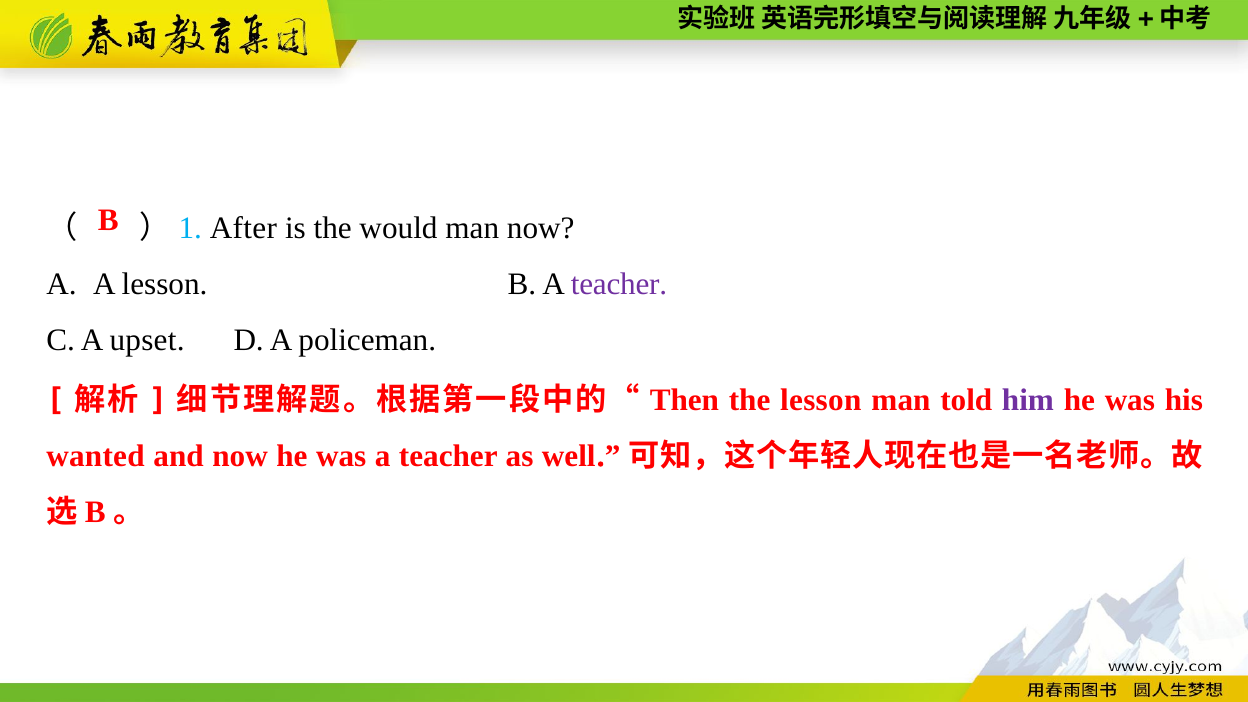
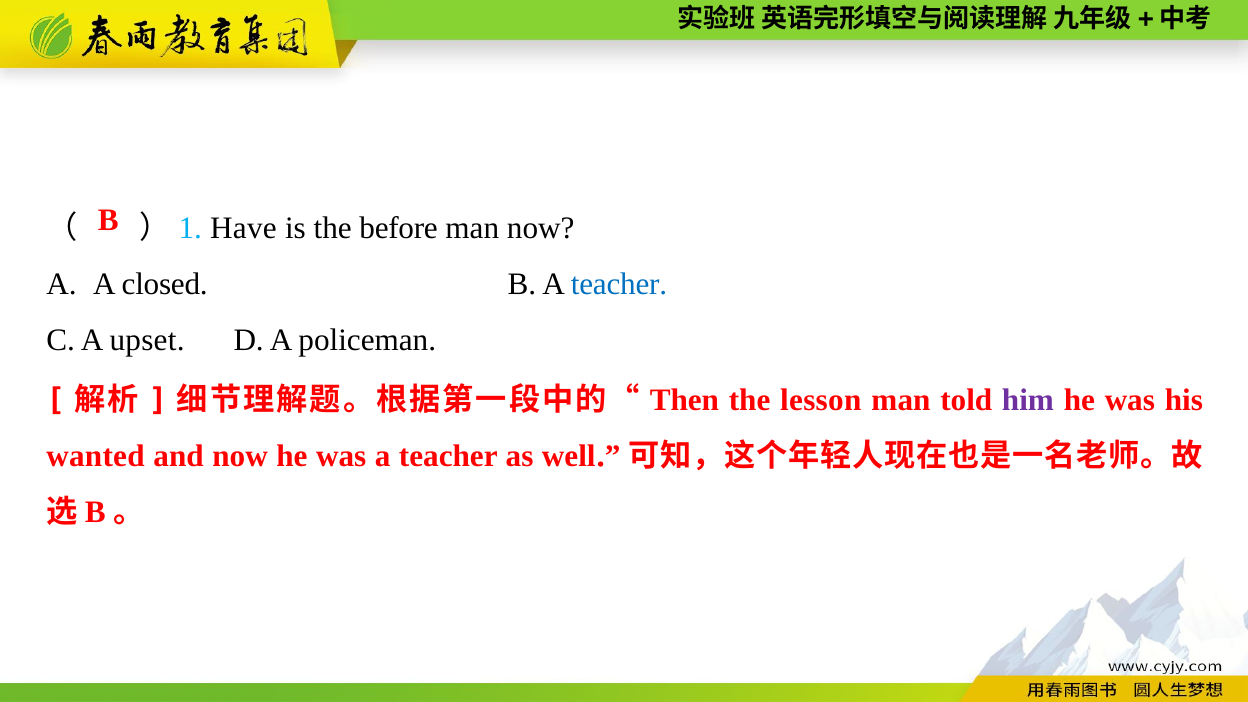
After: After -> Have
would: would -> before
A lesson: lesson -> closed
teacher at (619, 285) colour: purple -> blue
